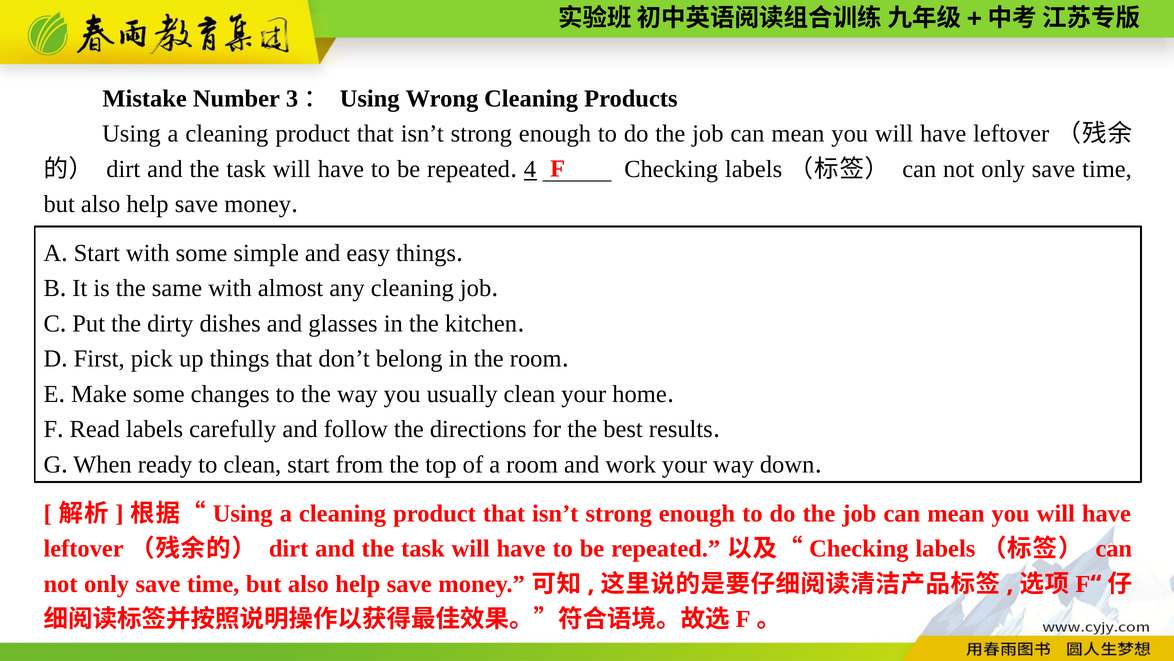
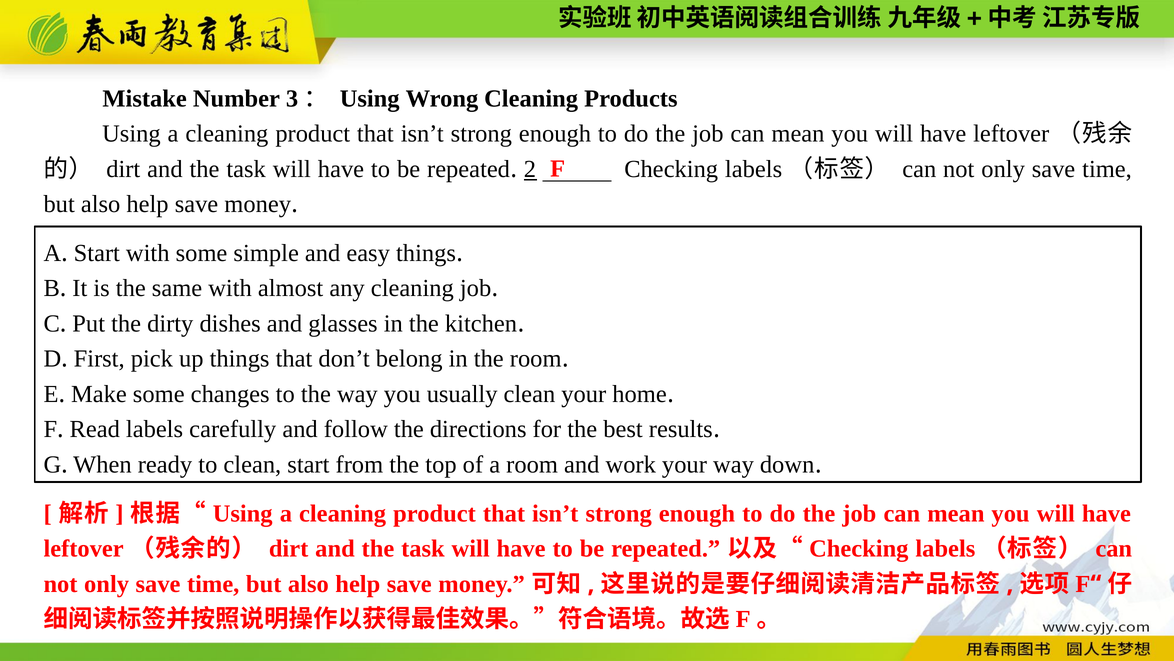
4: 4 -> 2
